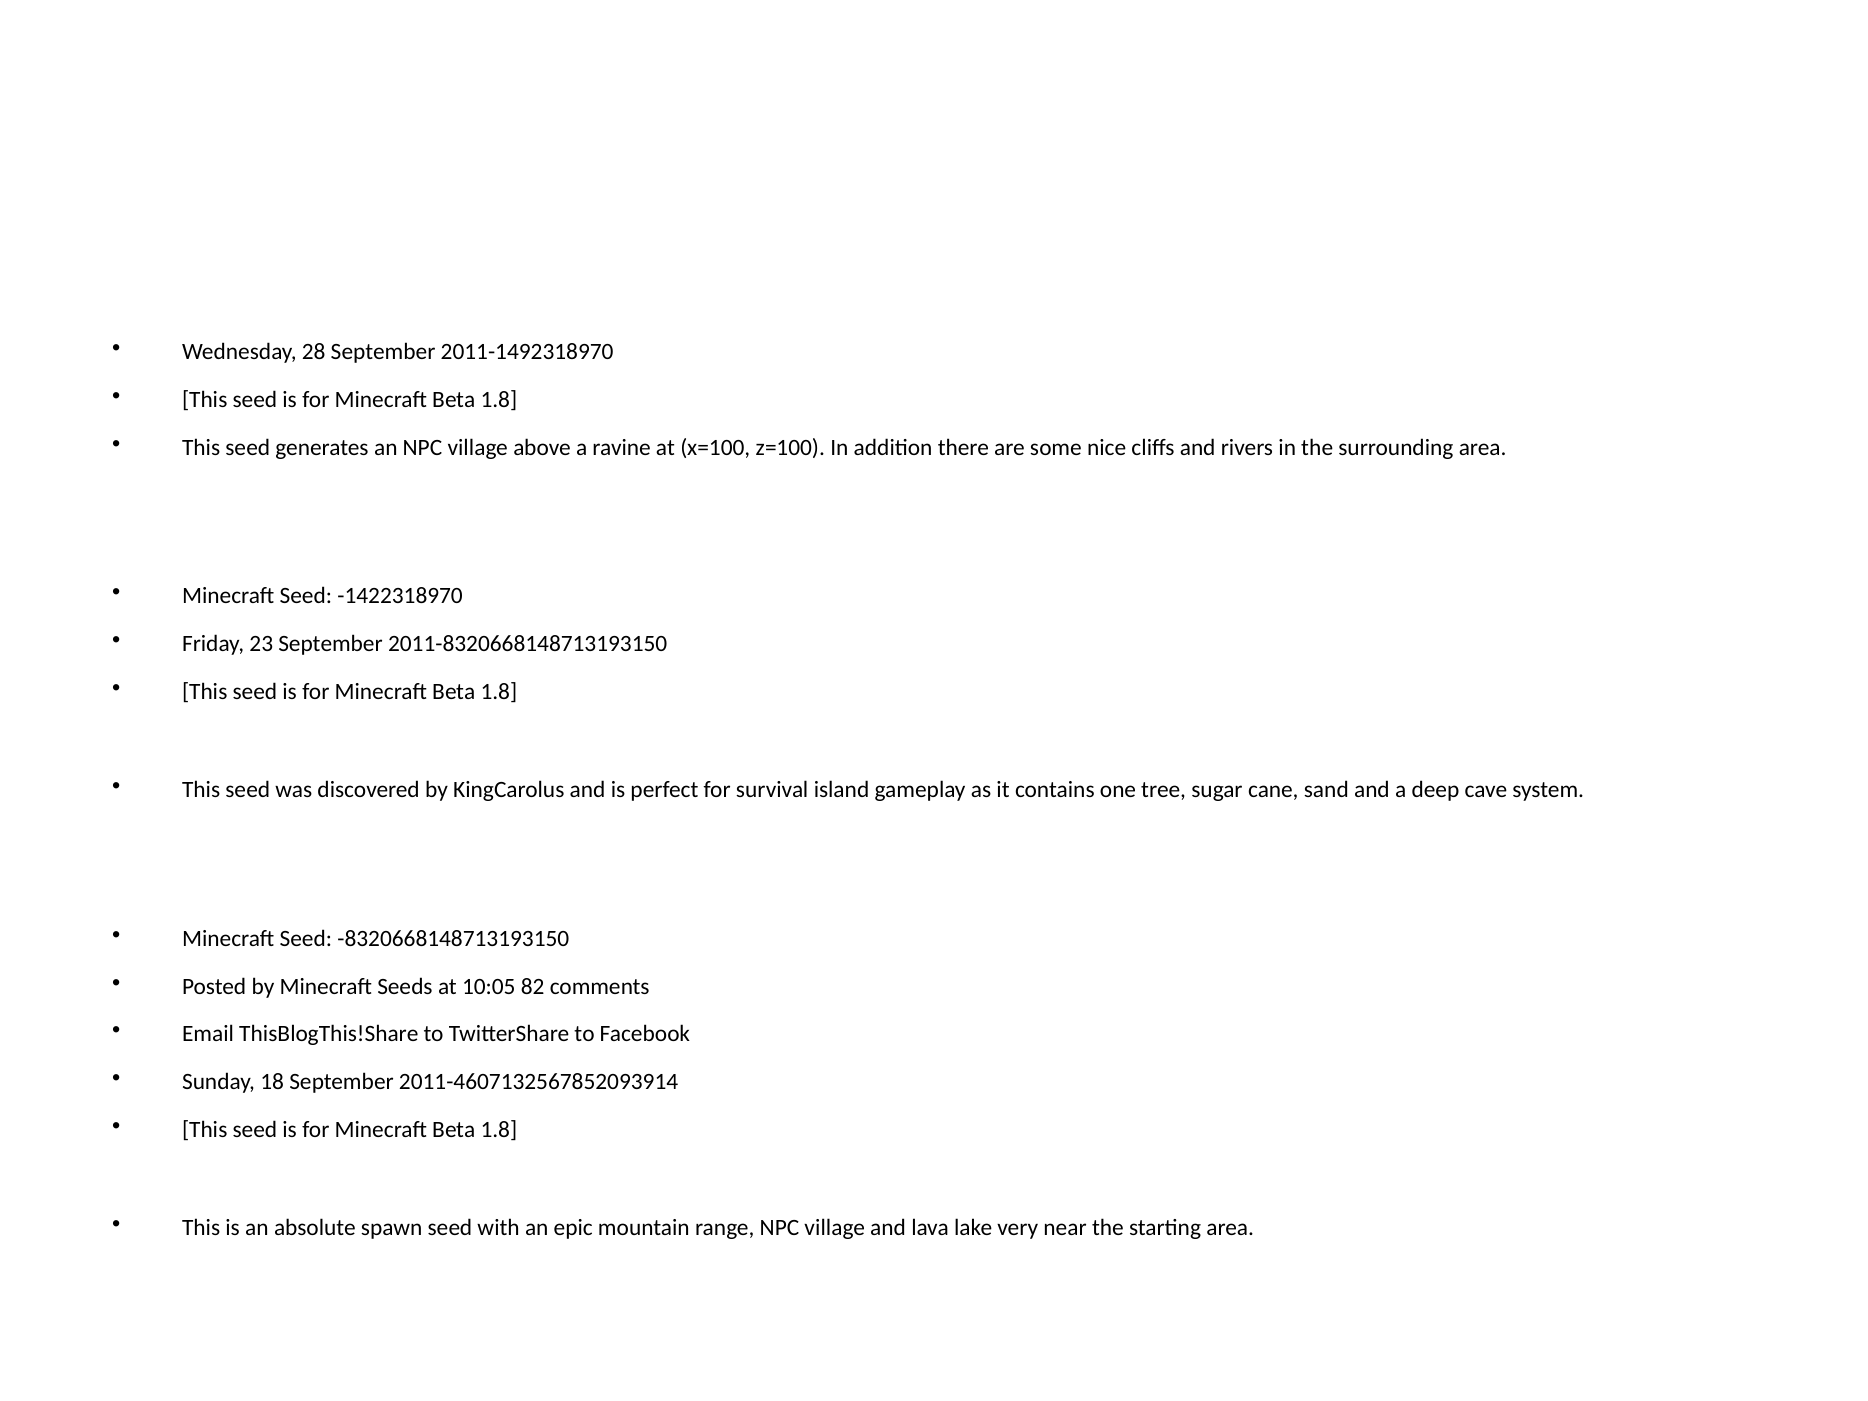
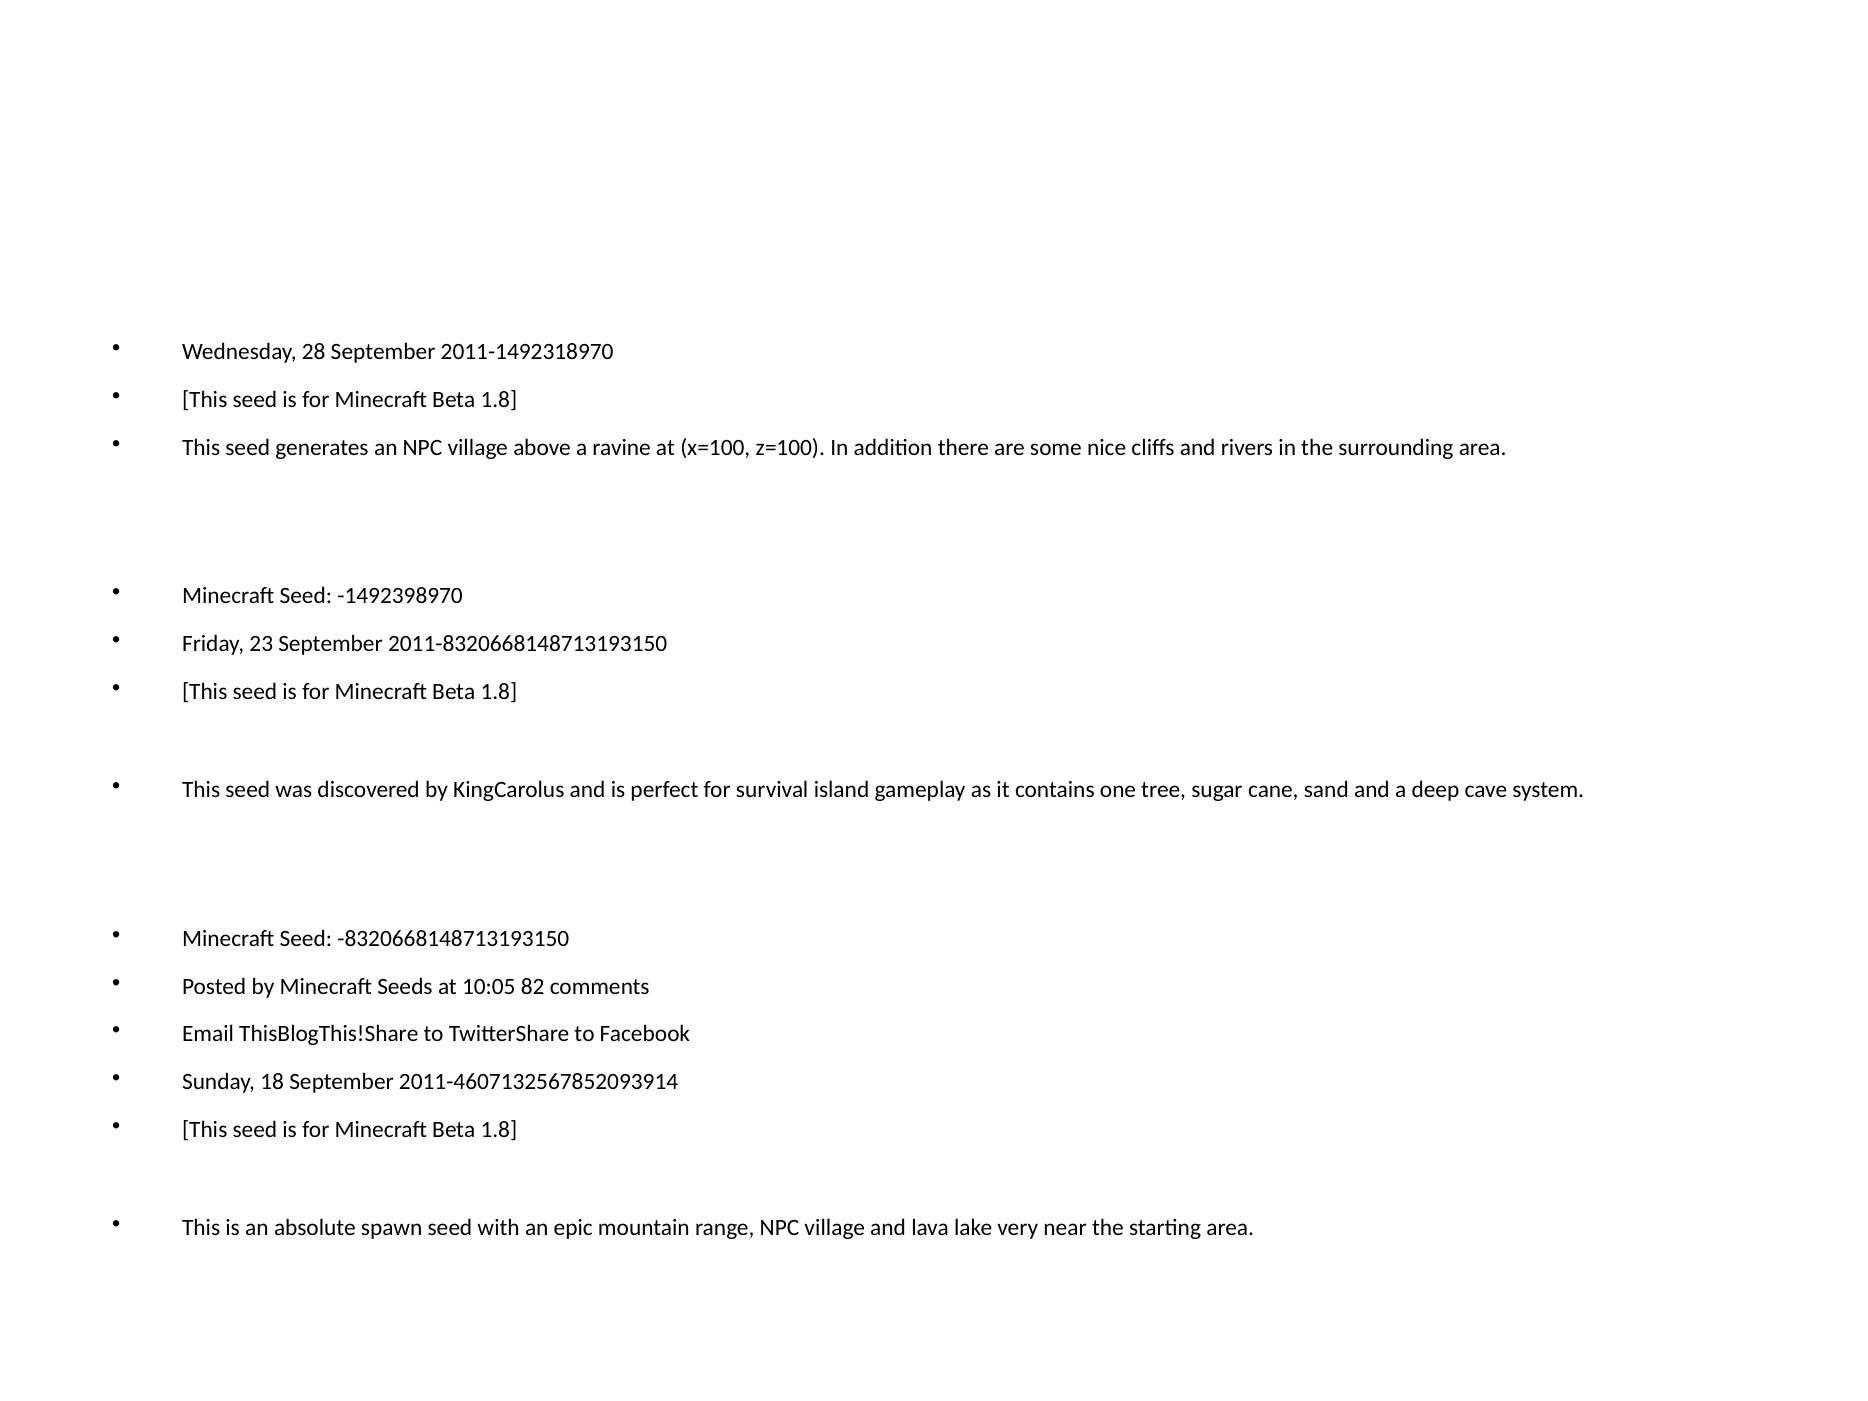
-1422318970: -1422318970 -> -1492398970
